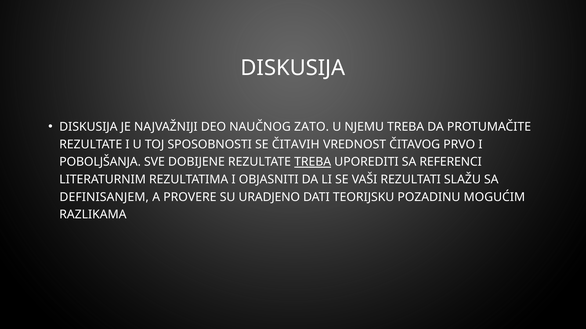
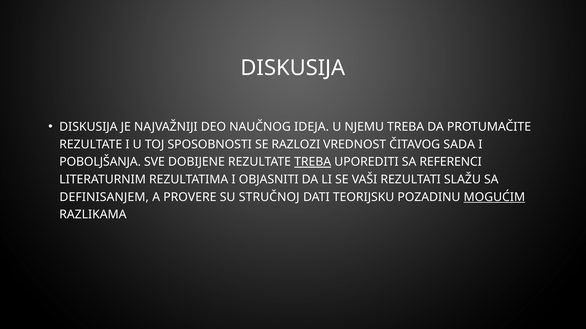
ZATO: ZATO -> IDEJA
ČITAVIH: ČITAVIH -> RAZLOZI
PRVO: PRVO -> SADA
URADJENO: URADJENO -> STRUČNOJ
MOGUĆIM underline: none -> present
